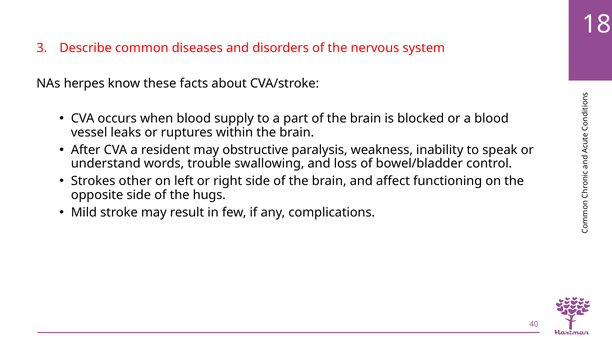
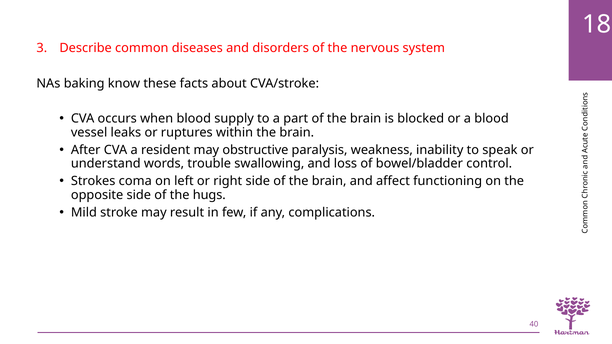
herpes: herpes -> baking
other: other -> coma
